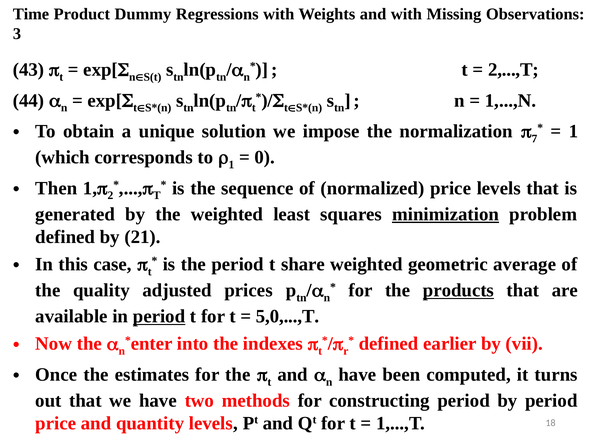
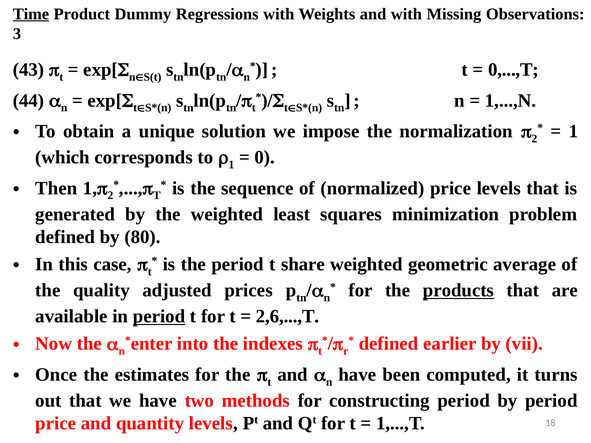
Time underline: none -> present
2,...,T: 2,...,T -> 0,...,T
7 at (534, 139): 7 -> 2
minimization underline: present -> none
21: 21 -> 80
5,0,...,T: 5,0,...,T -> 2,6,...,T
